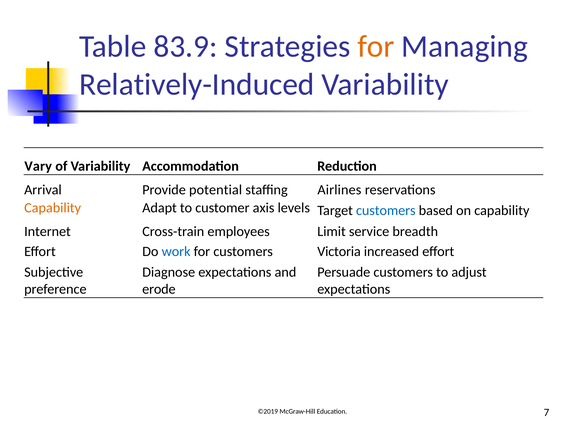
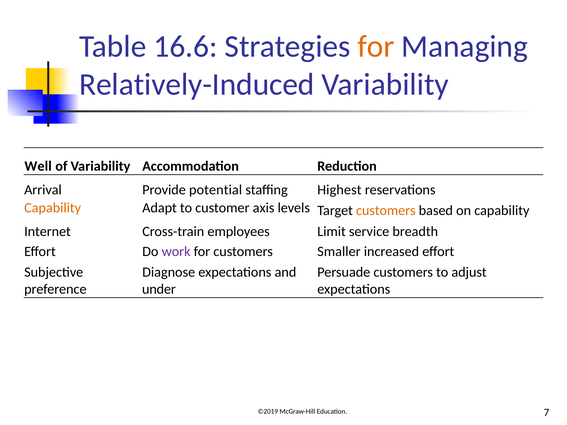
83.9: 83.9 -> 16.6
Vary: Vary -> Well
Airlines: Airlines -> Highest
customers at (386, 211) colour: blue -> orange
work colour: blue -> purple
Victoria: Victoria -> Smaller
erode: erode -> under
